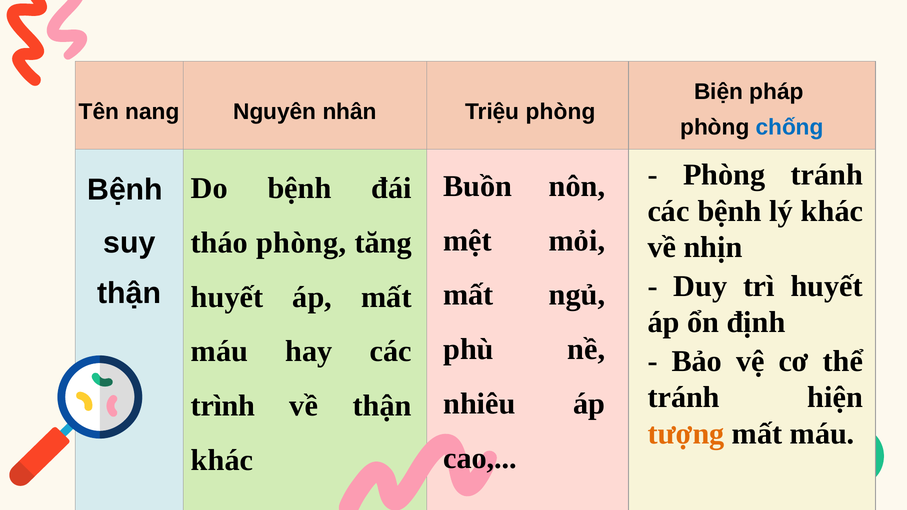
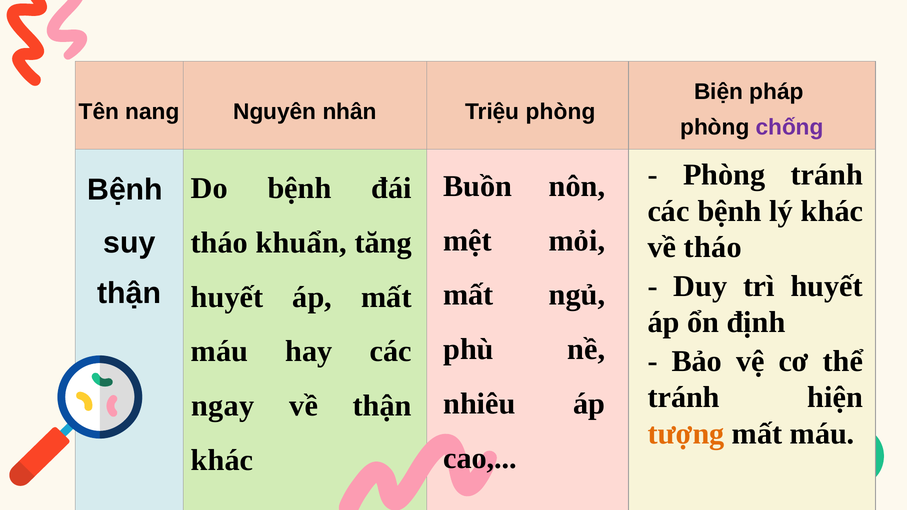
chống colour: blue -> purple
tháo phòng: phòng -> khuẩn
về nhịn: nhịn -> tháo
trình: trình -> ngay
